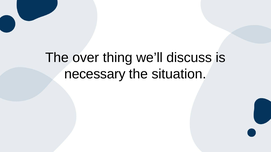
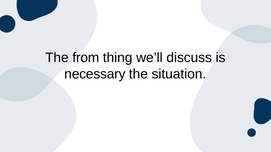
over: over -> from
